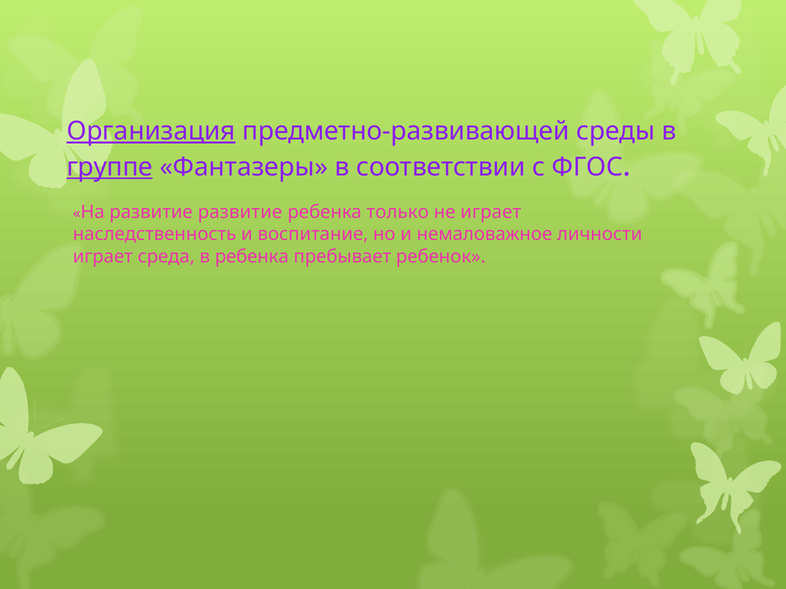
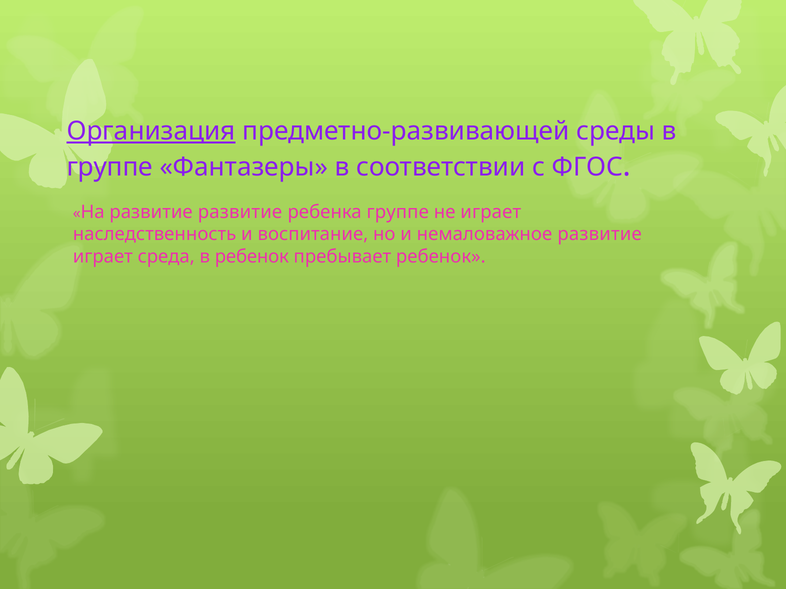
группе at (110, 167) underline: present -> none
ребенка только: только -> группе
немаловажное личности: личности -> развитие
в ребенка: ребенка -> ребенок
